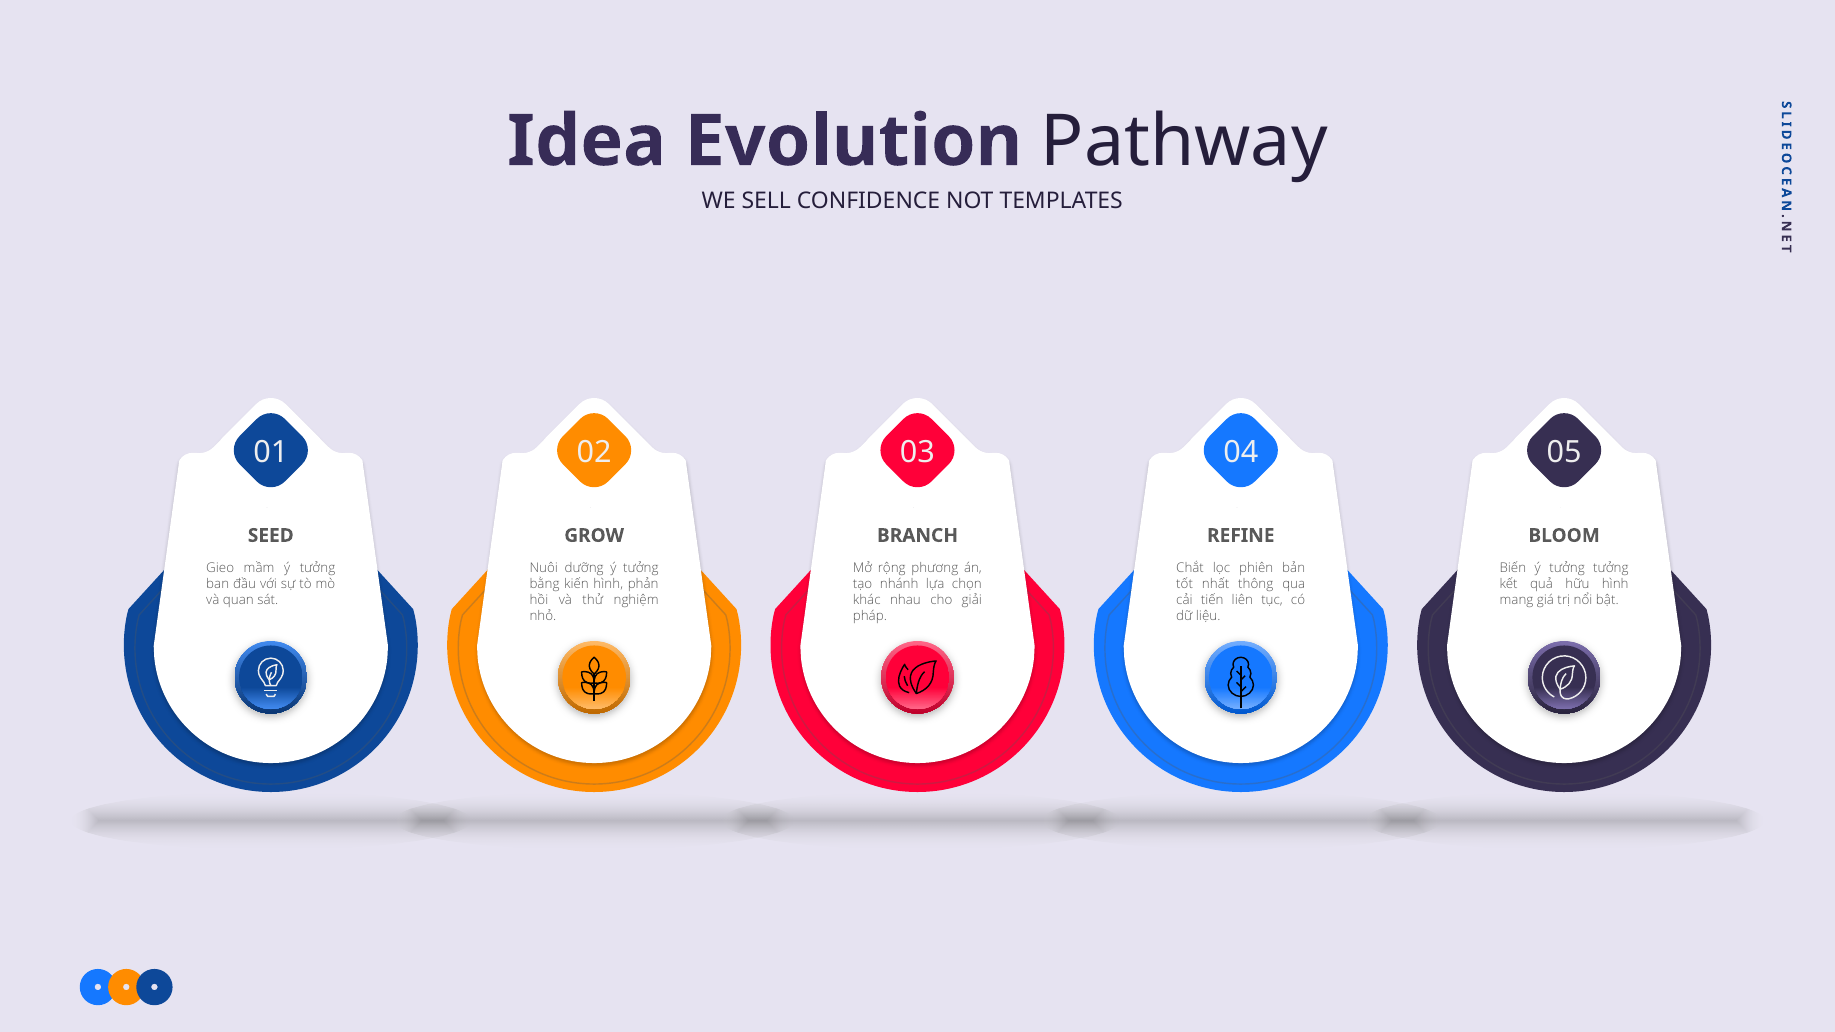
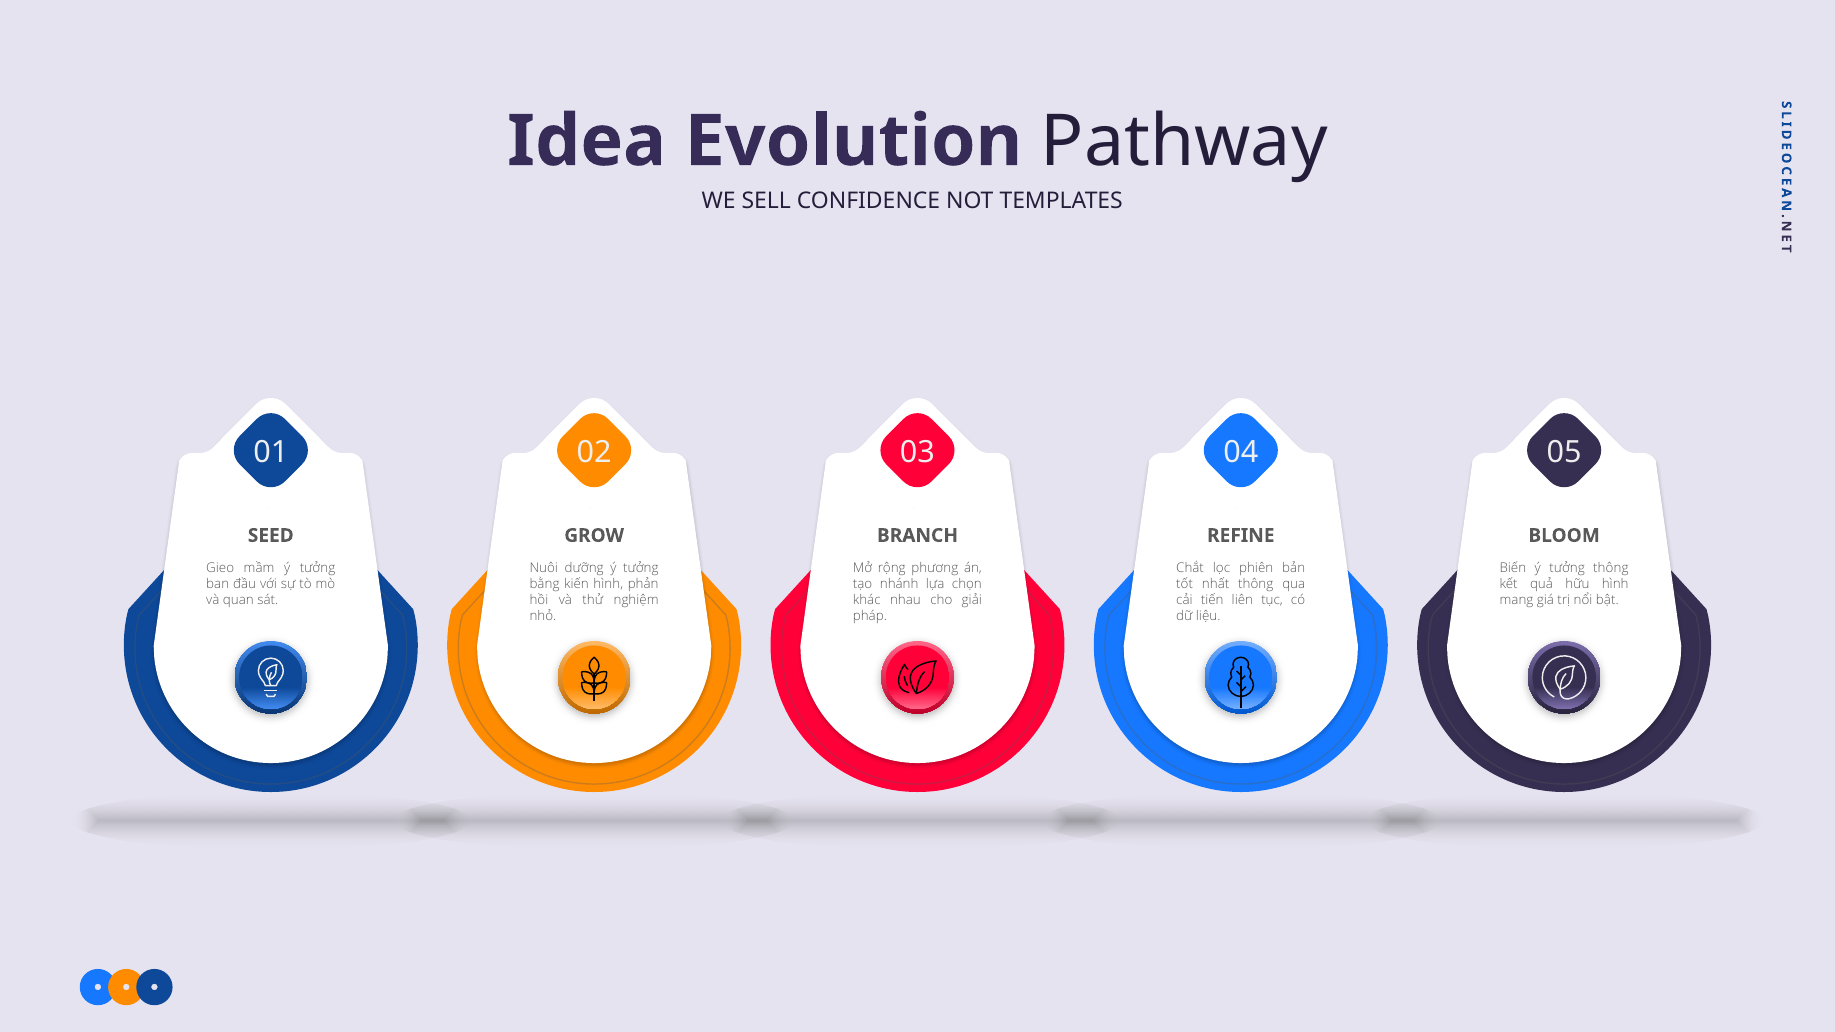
tưởng tưởng: tưởng -> thông
